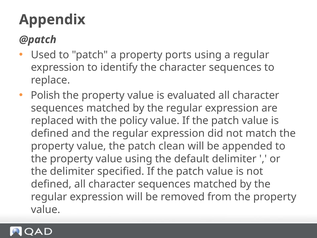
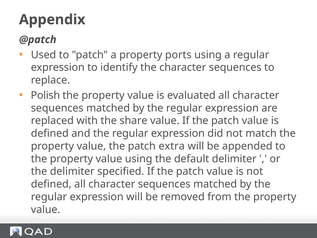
policy: policy -> share
clean: clean -> extra
